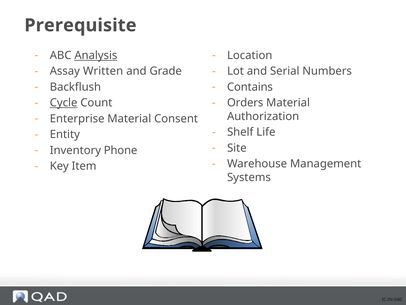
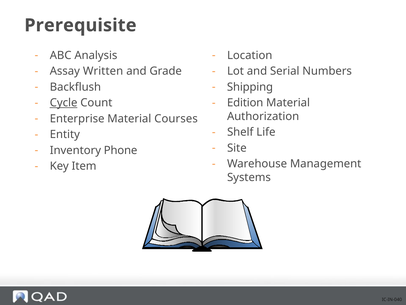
Analysis underline: present -> none
Contains: Contains -> Shipping
Orders: Orders -> Edition
Consent: Consent -> Courses
